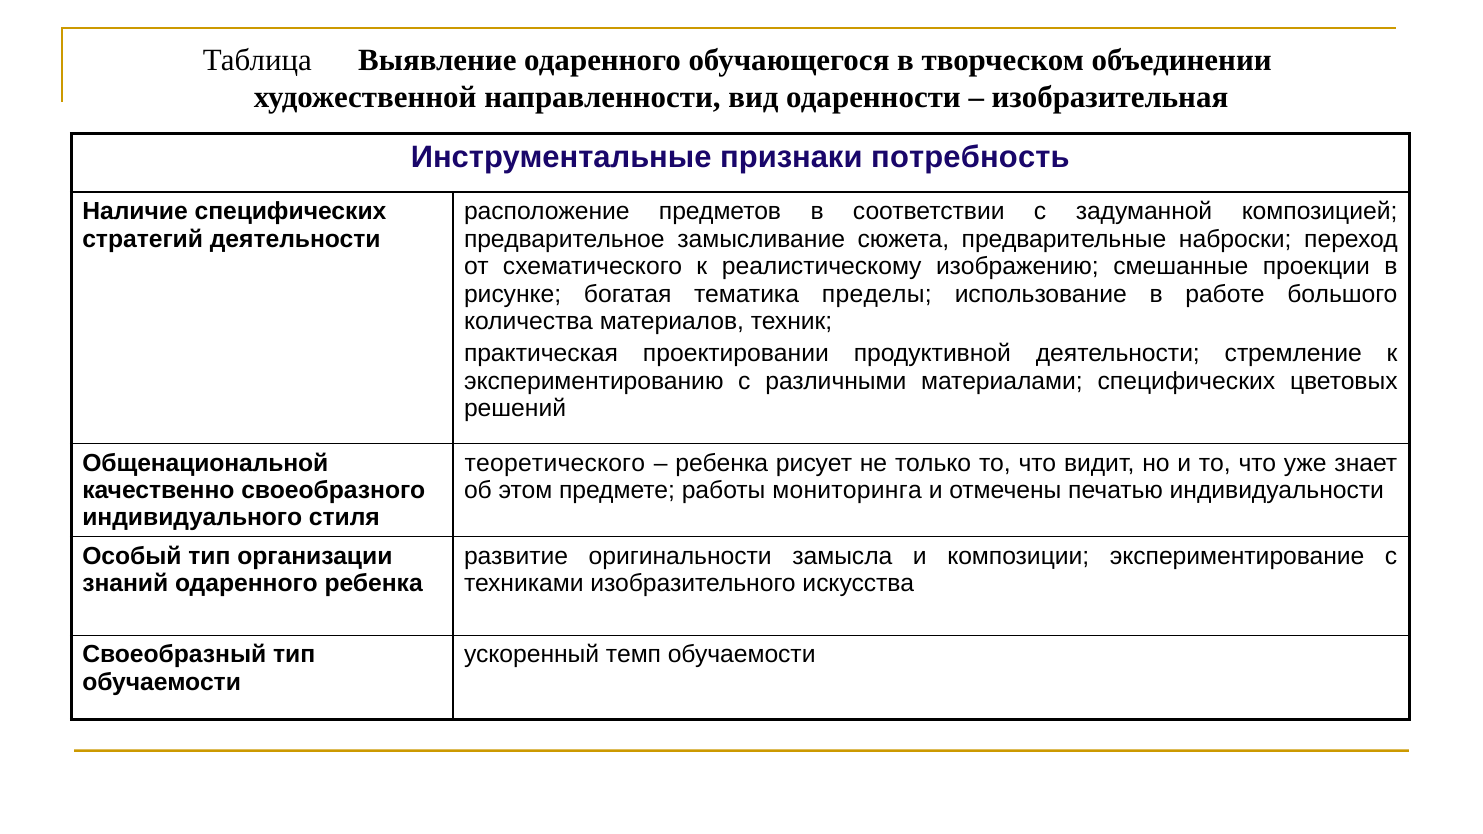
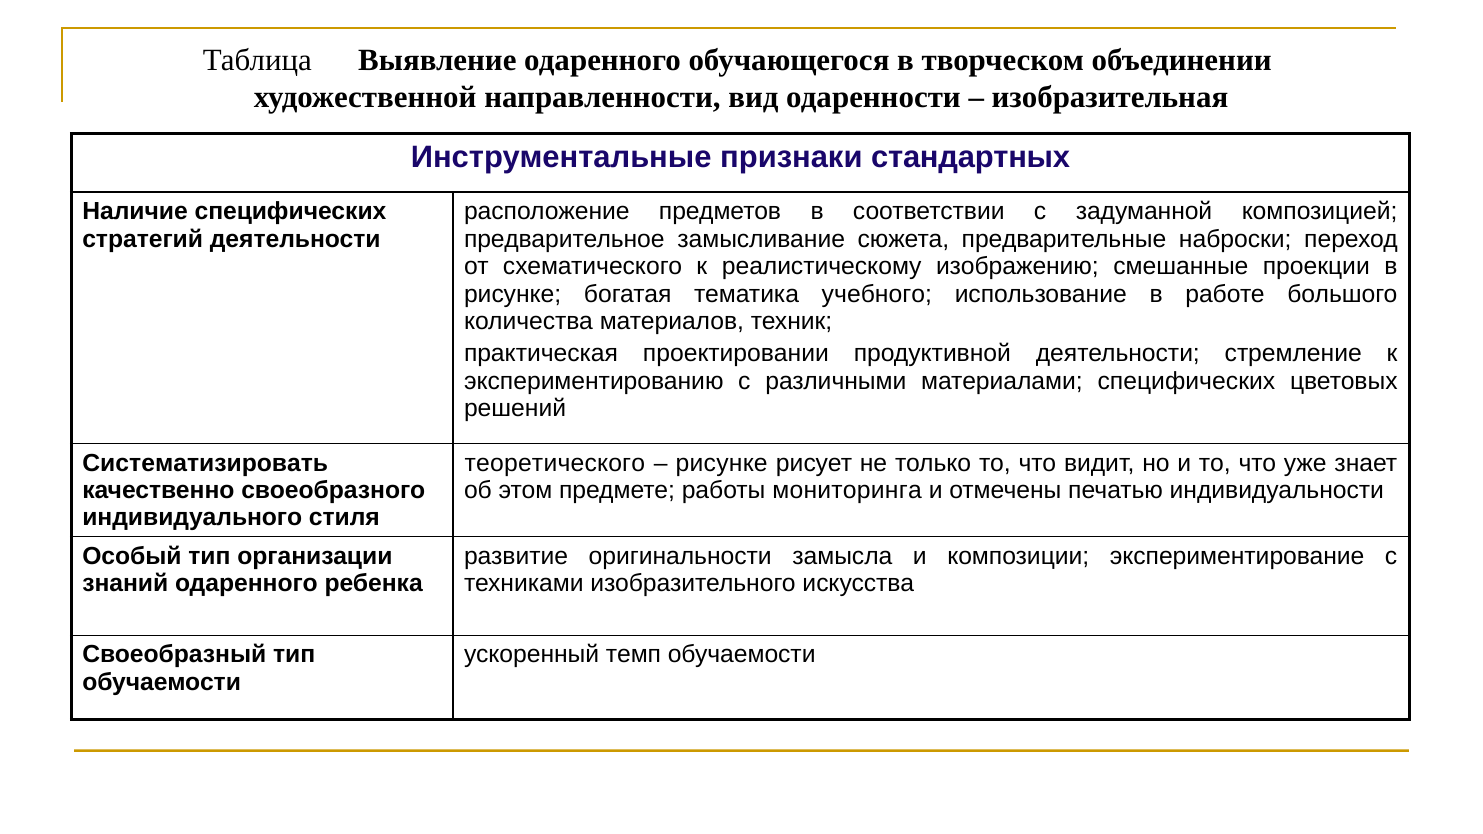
потребность: потребность -> стандартных
пределы: пределы -> учебного
Общенациональной: Общенациональной -> Систематизировать
ребенка at (722, 463): ребенка -> рисунке
